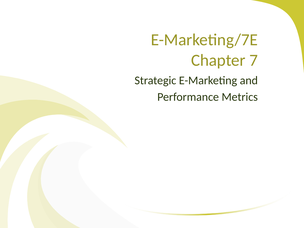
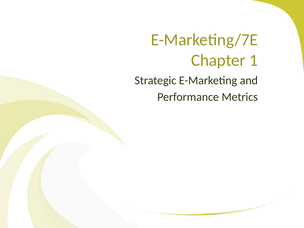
7: 7 -> 1
